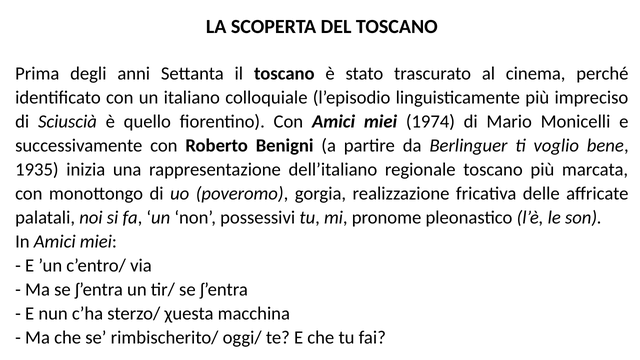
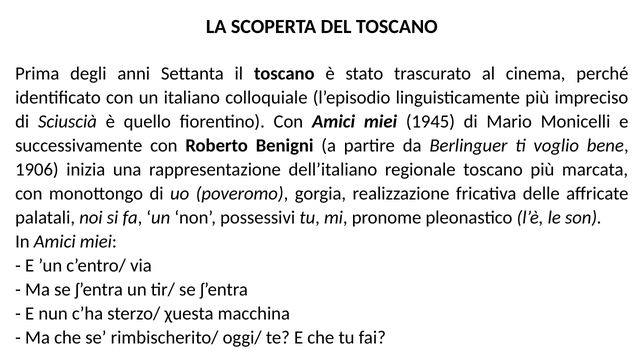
1974: 1974 -> 1945
1935: 1935 -> 1906
